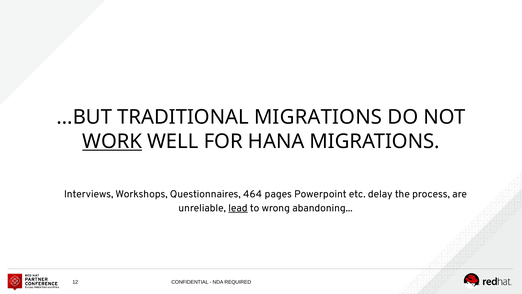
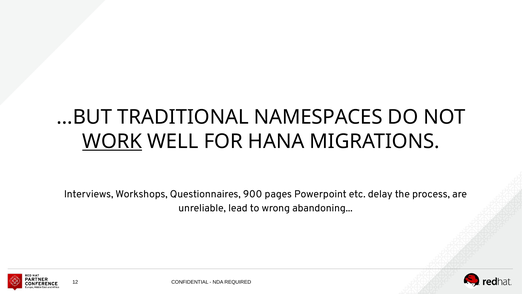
TRADITIONAL MIGRATIONS: MIGRATIONS -> NAMESPACES
464: 464 -> 900
lead underline: present -> none
